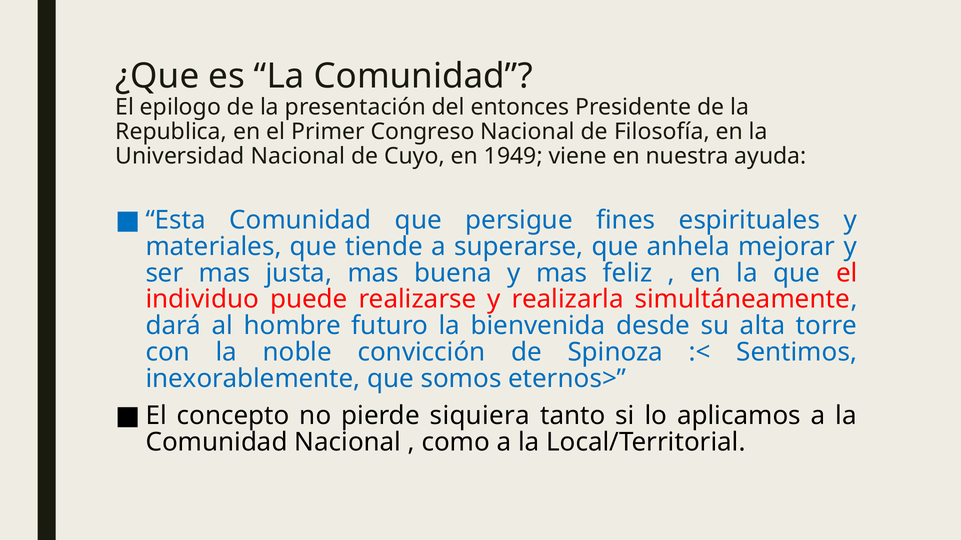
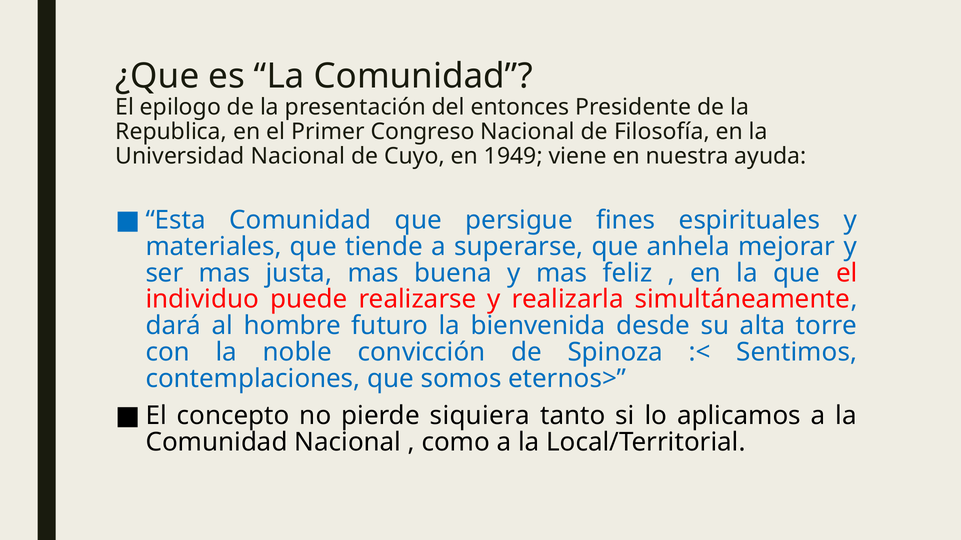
inexorablemente: inexorablemente -> contemplaciones
